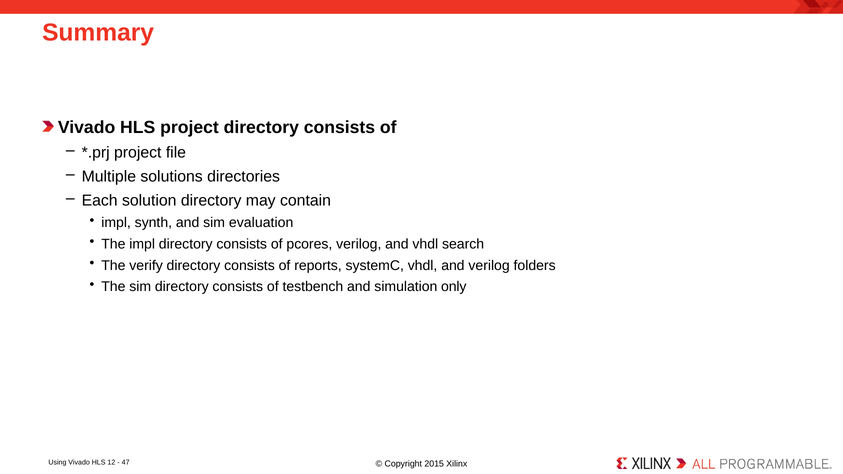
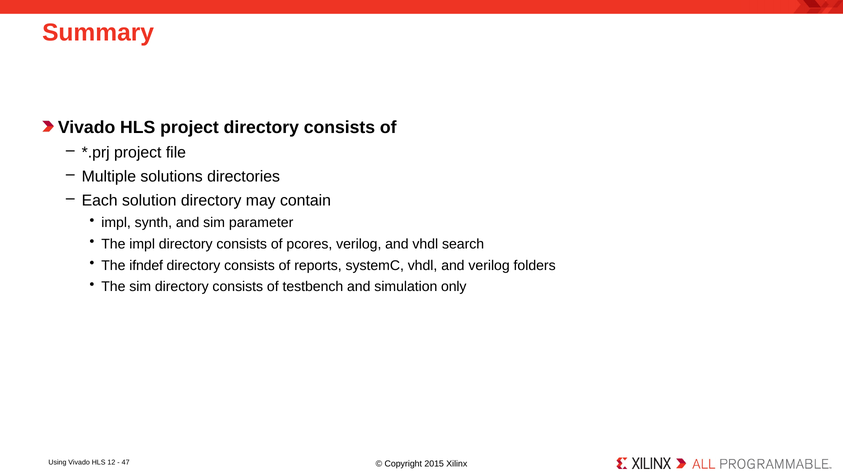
evaluation: evaluation -> parameter
verify: verify -> ifndef
